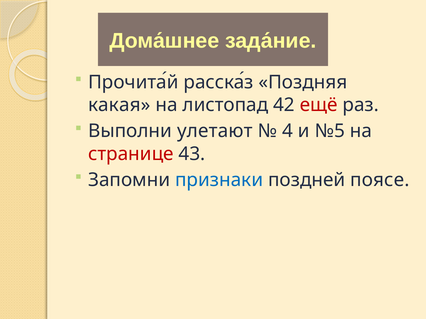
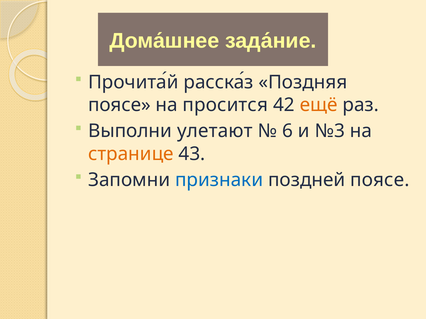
какая at (119, 105): какая -> поясе
листопад: листопад -> просится
ещё colour: red -> orange
4: 4 -> 6
№5: №5 -> №3
странице colour: red -> orange
